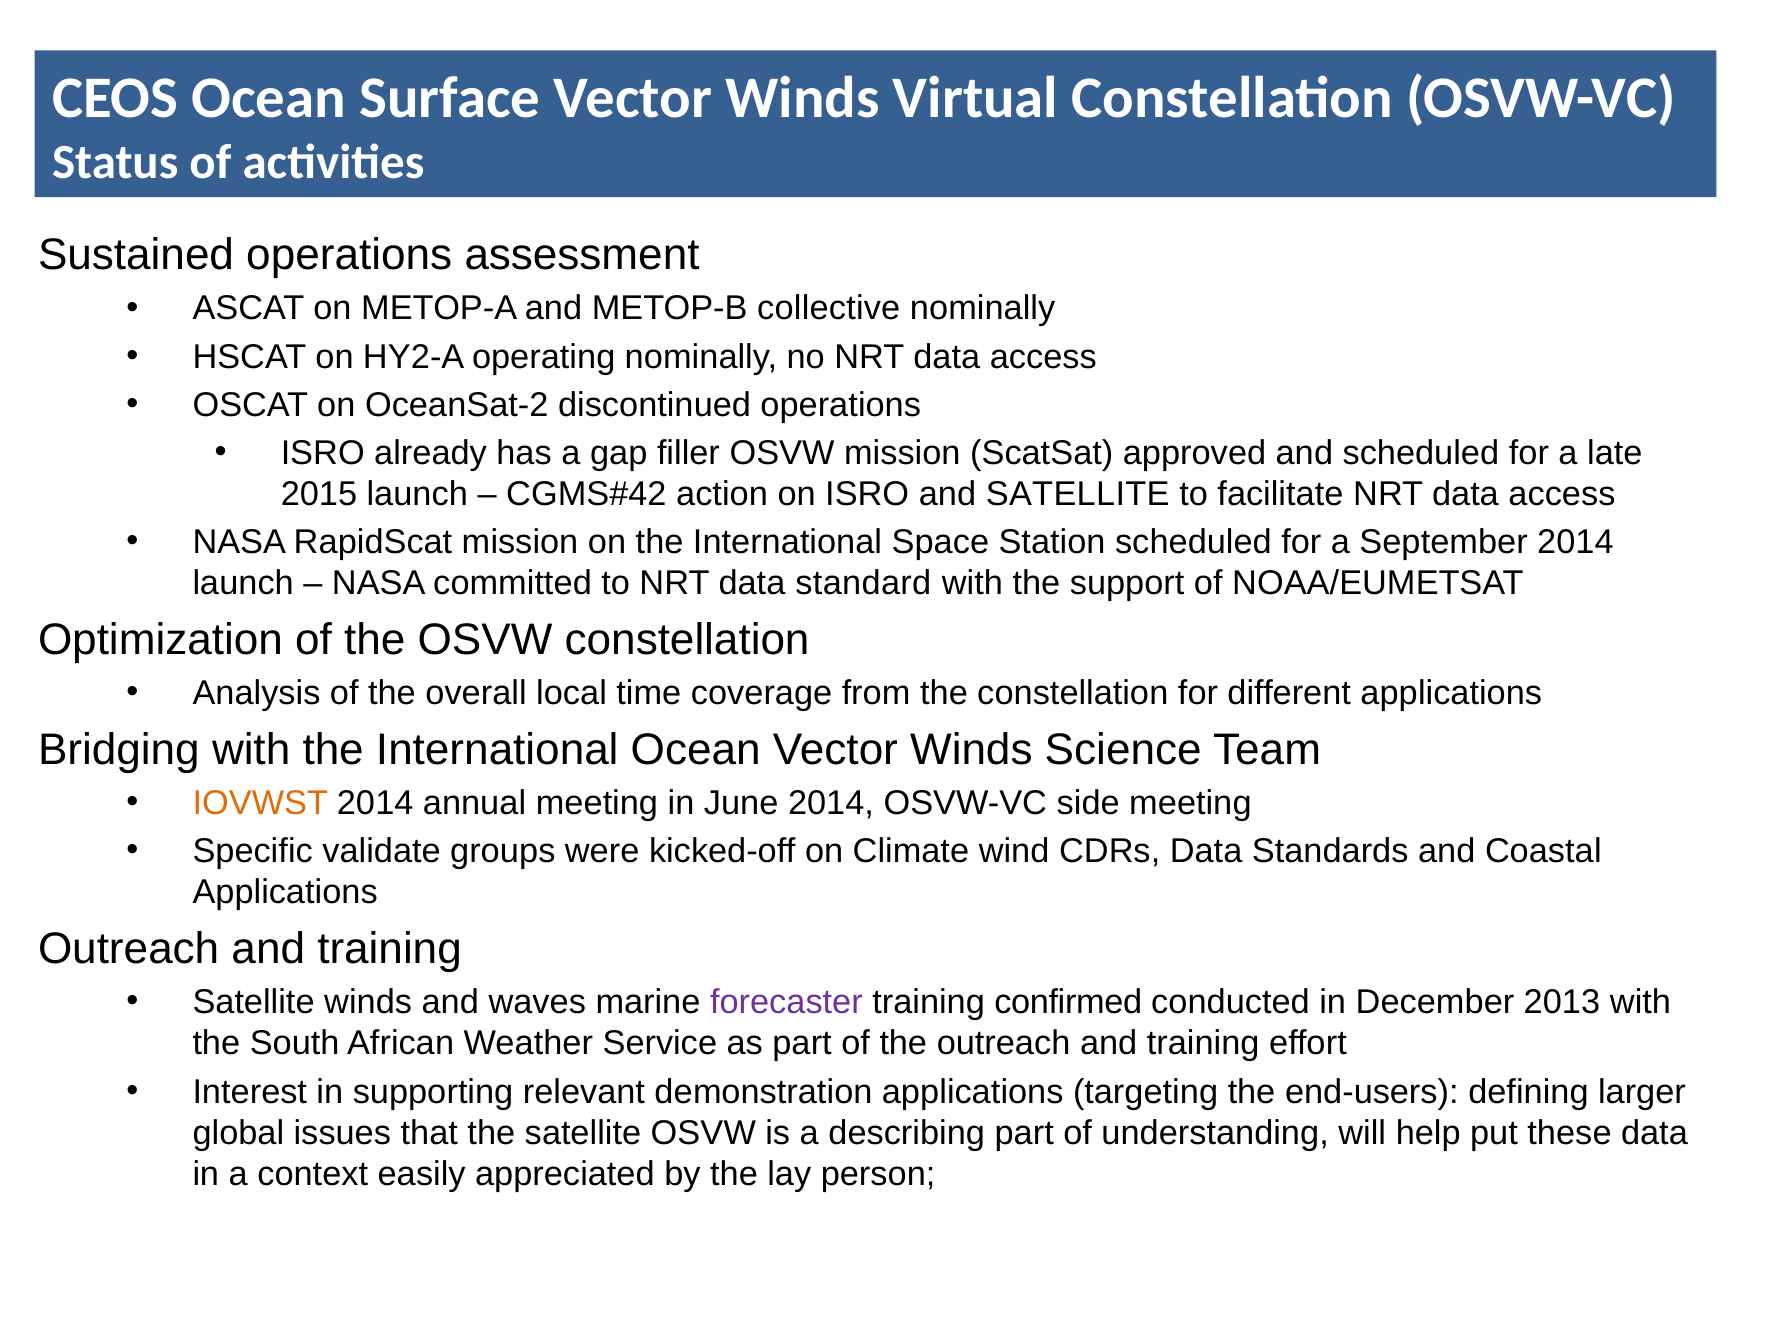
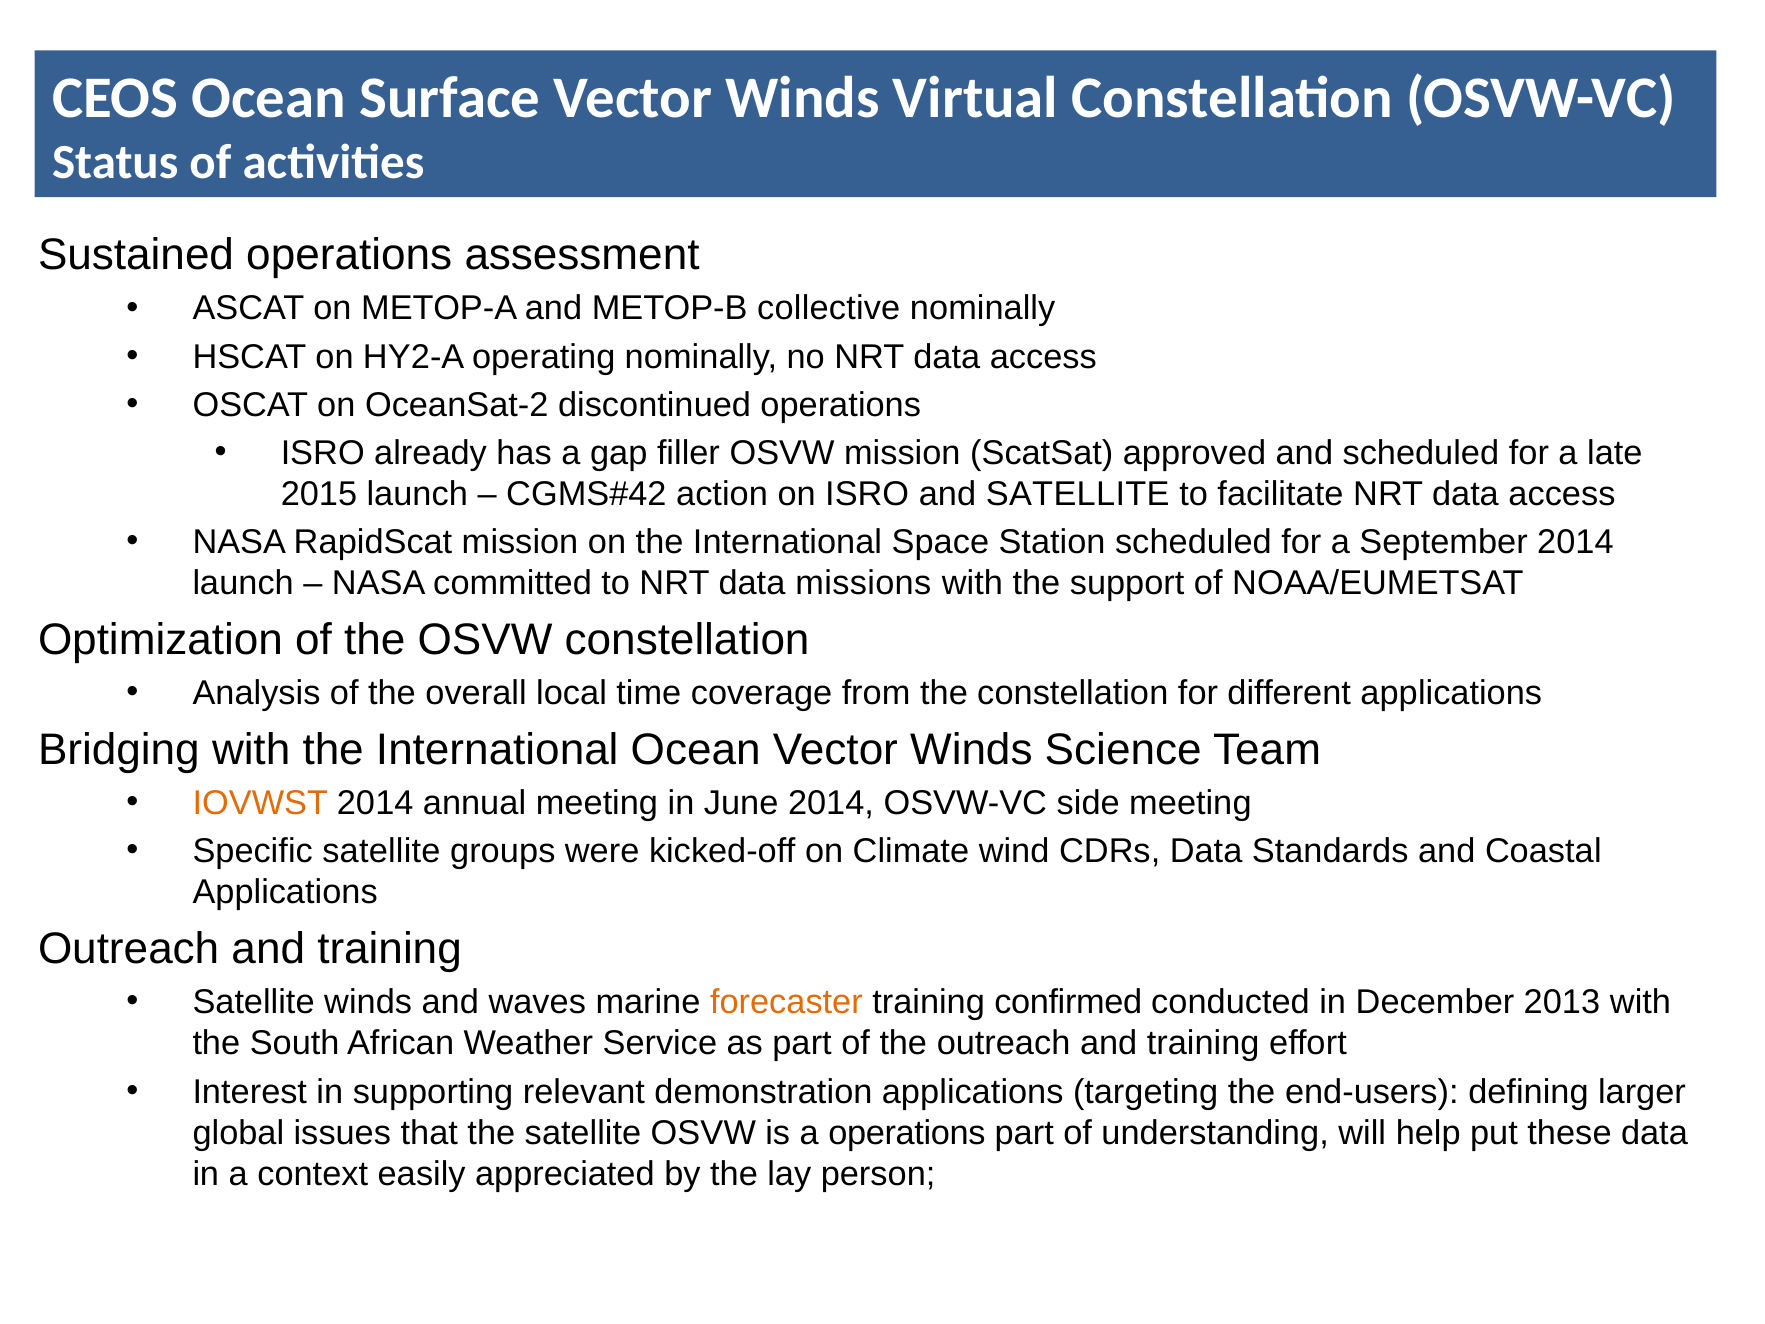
standard: standard -> missions
Specific validate: validate -> satellite
forecaster colour: purple -> orange
a describing: describing -> operations
